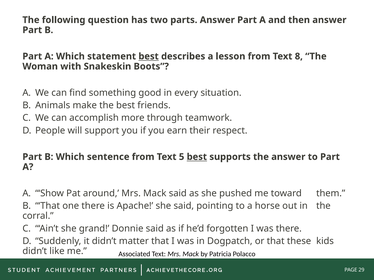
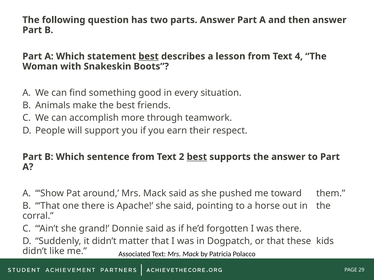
8: 8 -> 4
5: 5 -> 2
